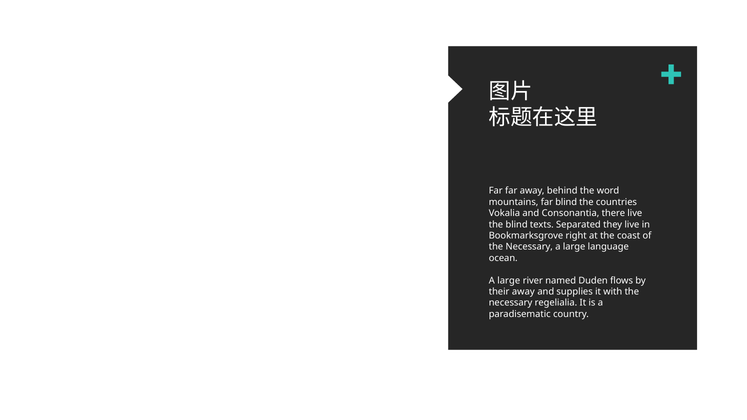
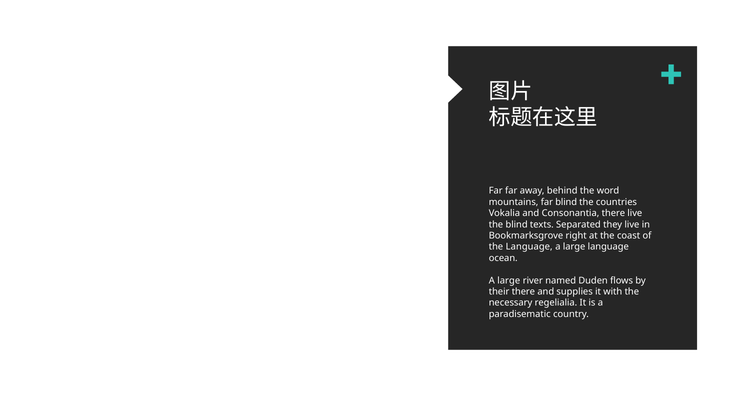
Necessary at (529, 247): Necessary -> Language
their away: away -> there
